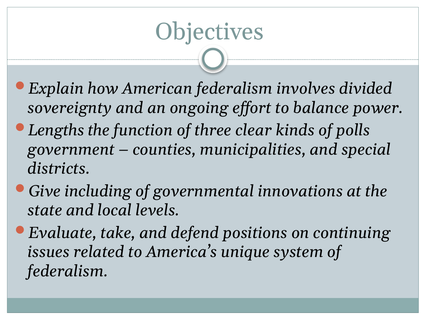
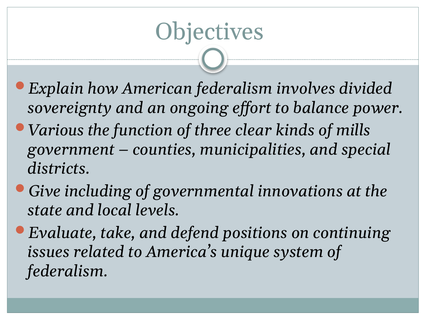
Lengths: Lengths -> Various
polls: polls -> mills
